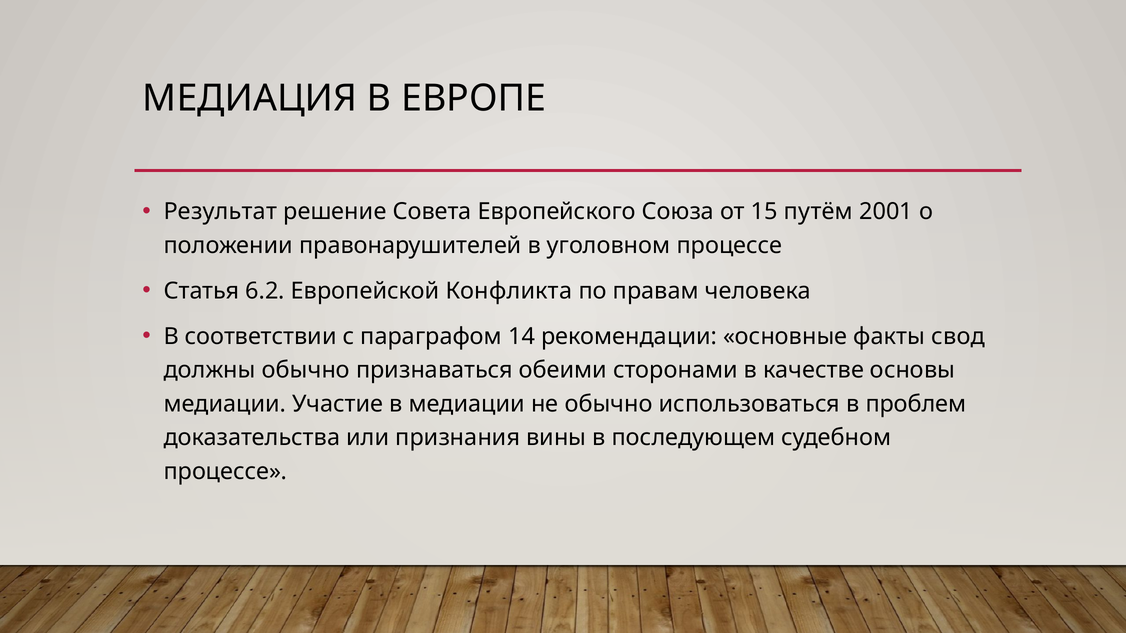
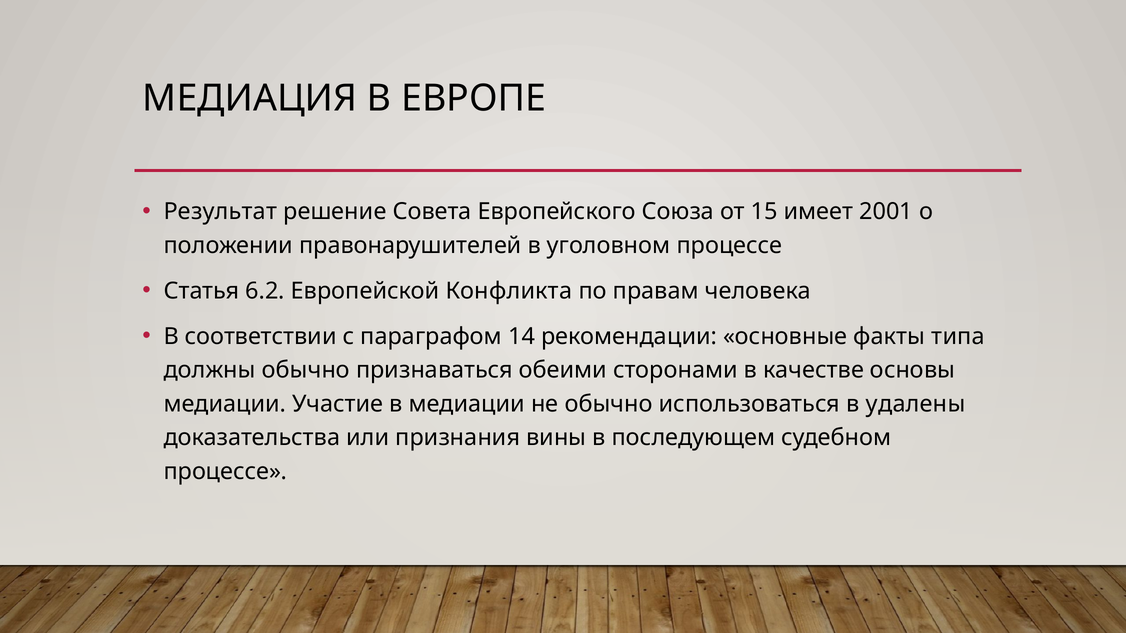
путём: путём -> имеет
свод: свод -> типа
проблем: проблем -> удалены
